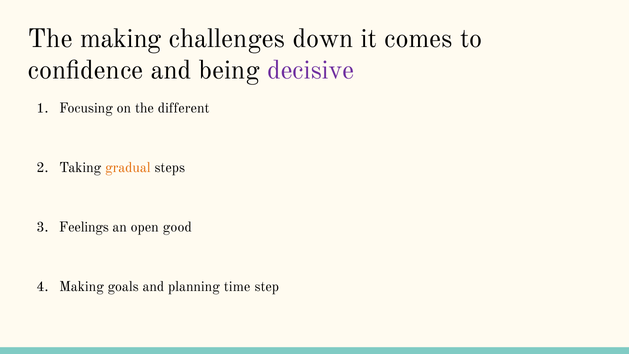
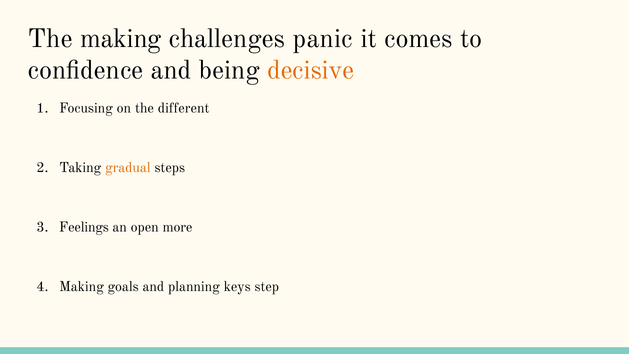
down: down -> panic
decisive colour: purple -> orange
good: good -> more
time: time -> keys
